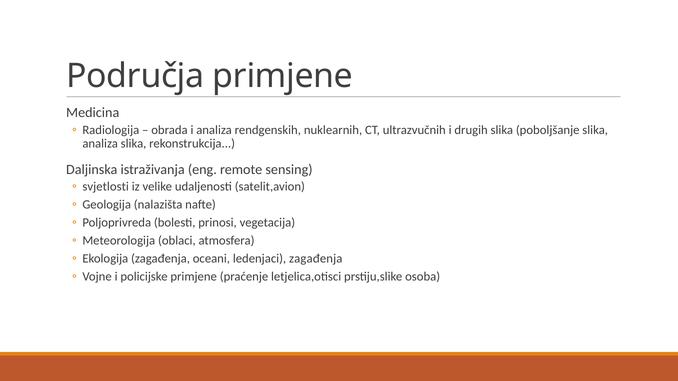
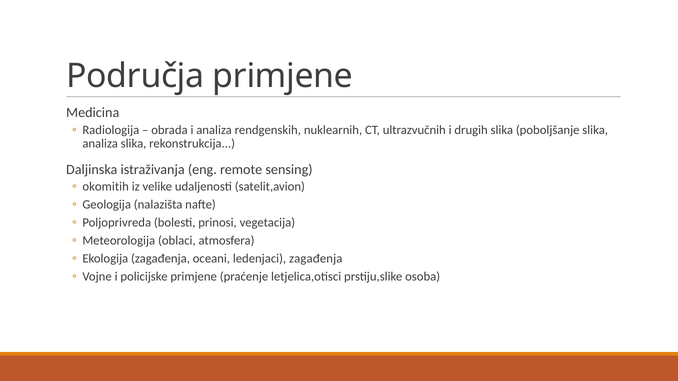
svjetlosti: svjetlosti -> okomitih
